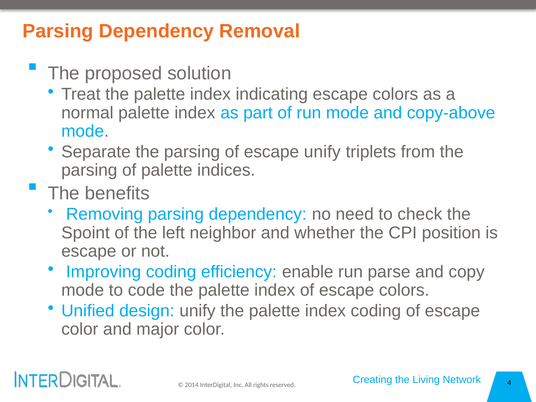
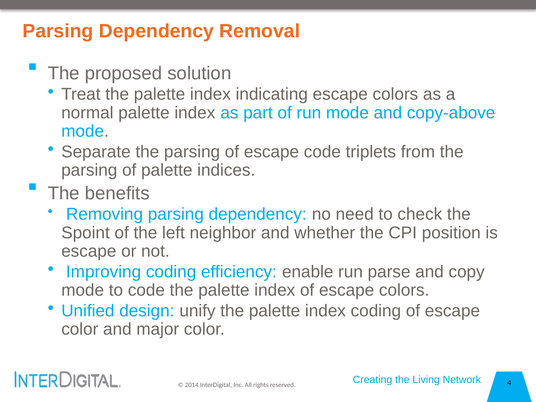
escape unify: unify -> code
